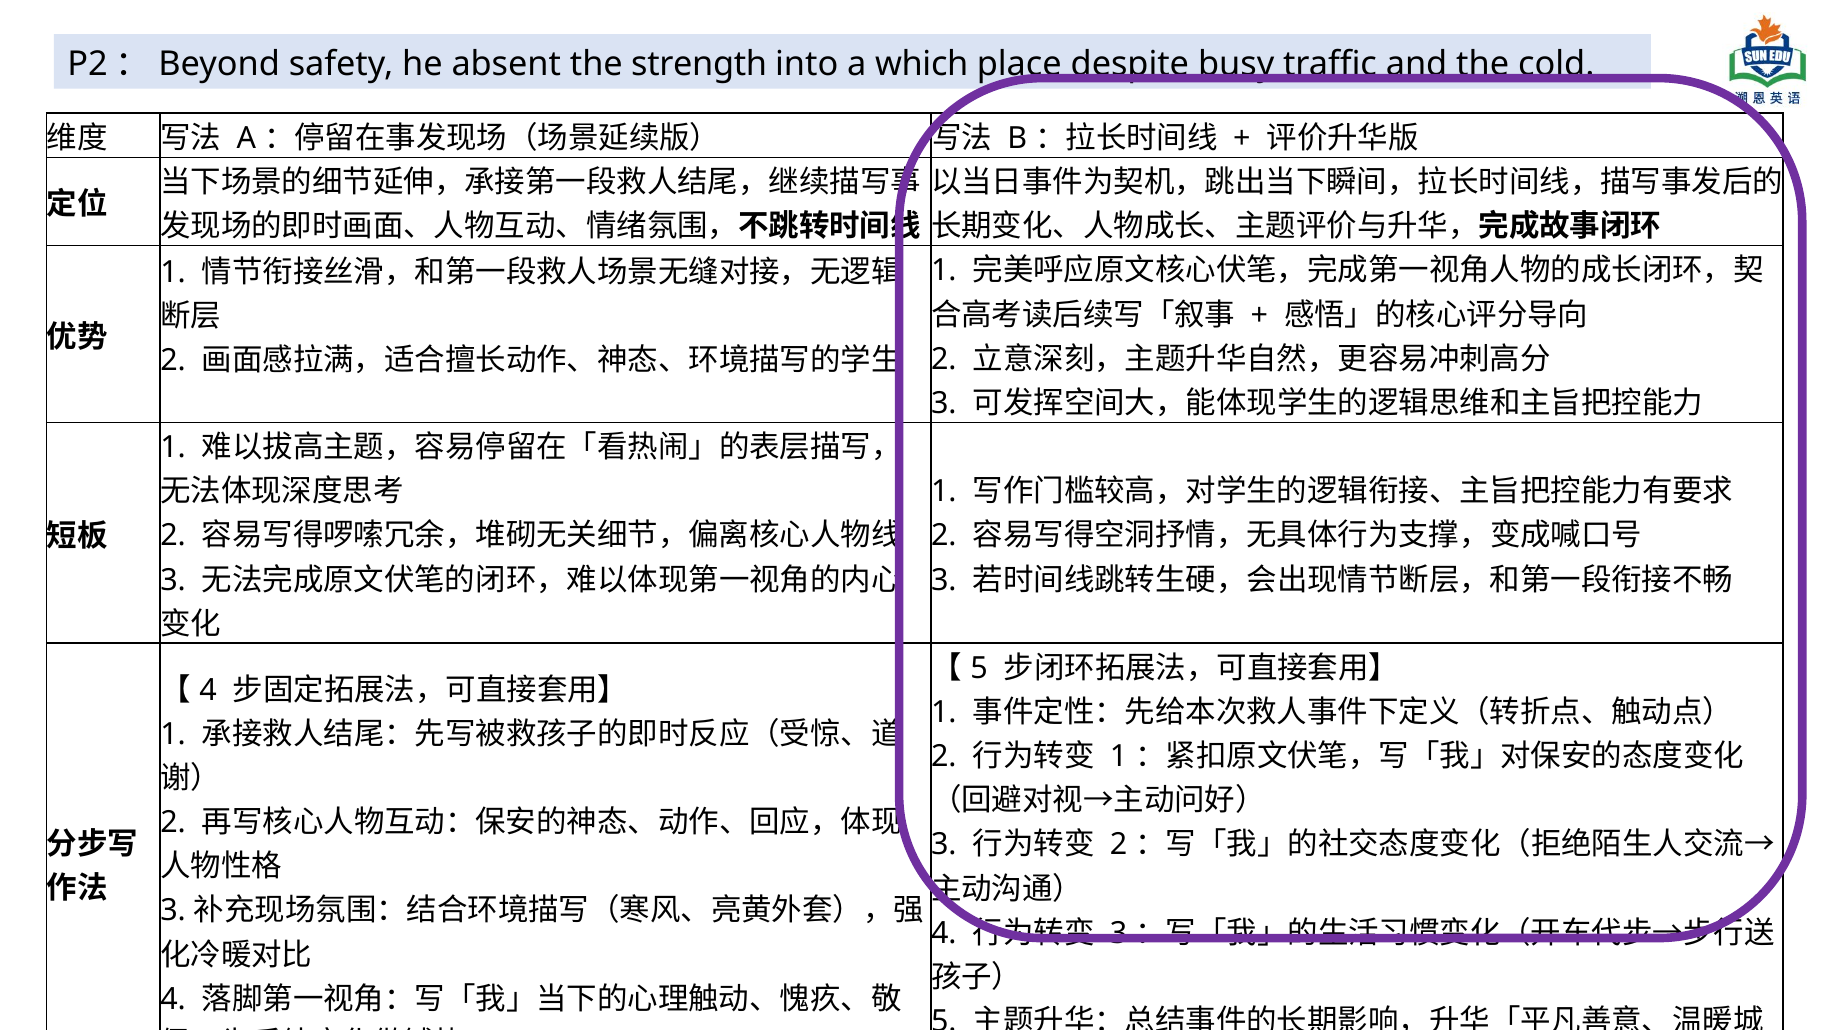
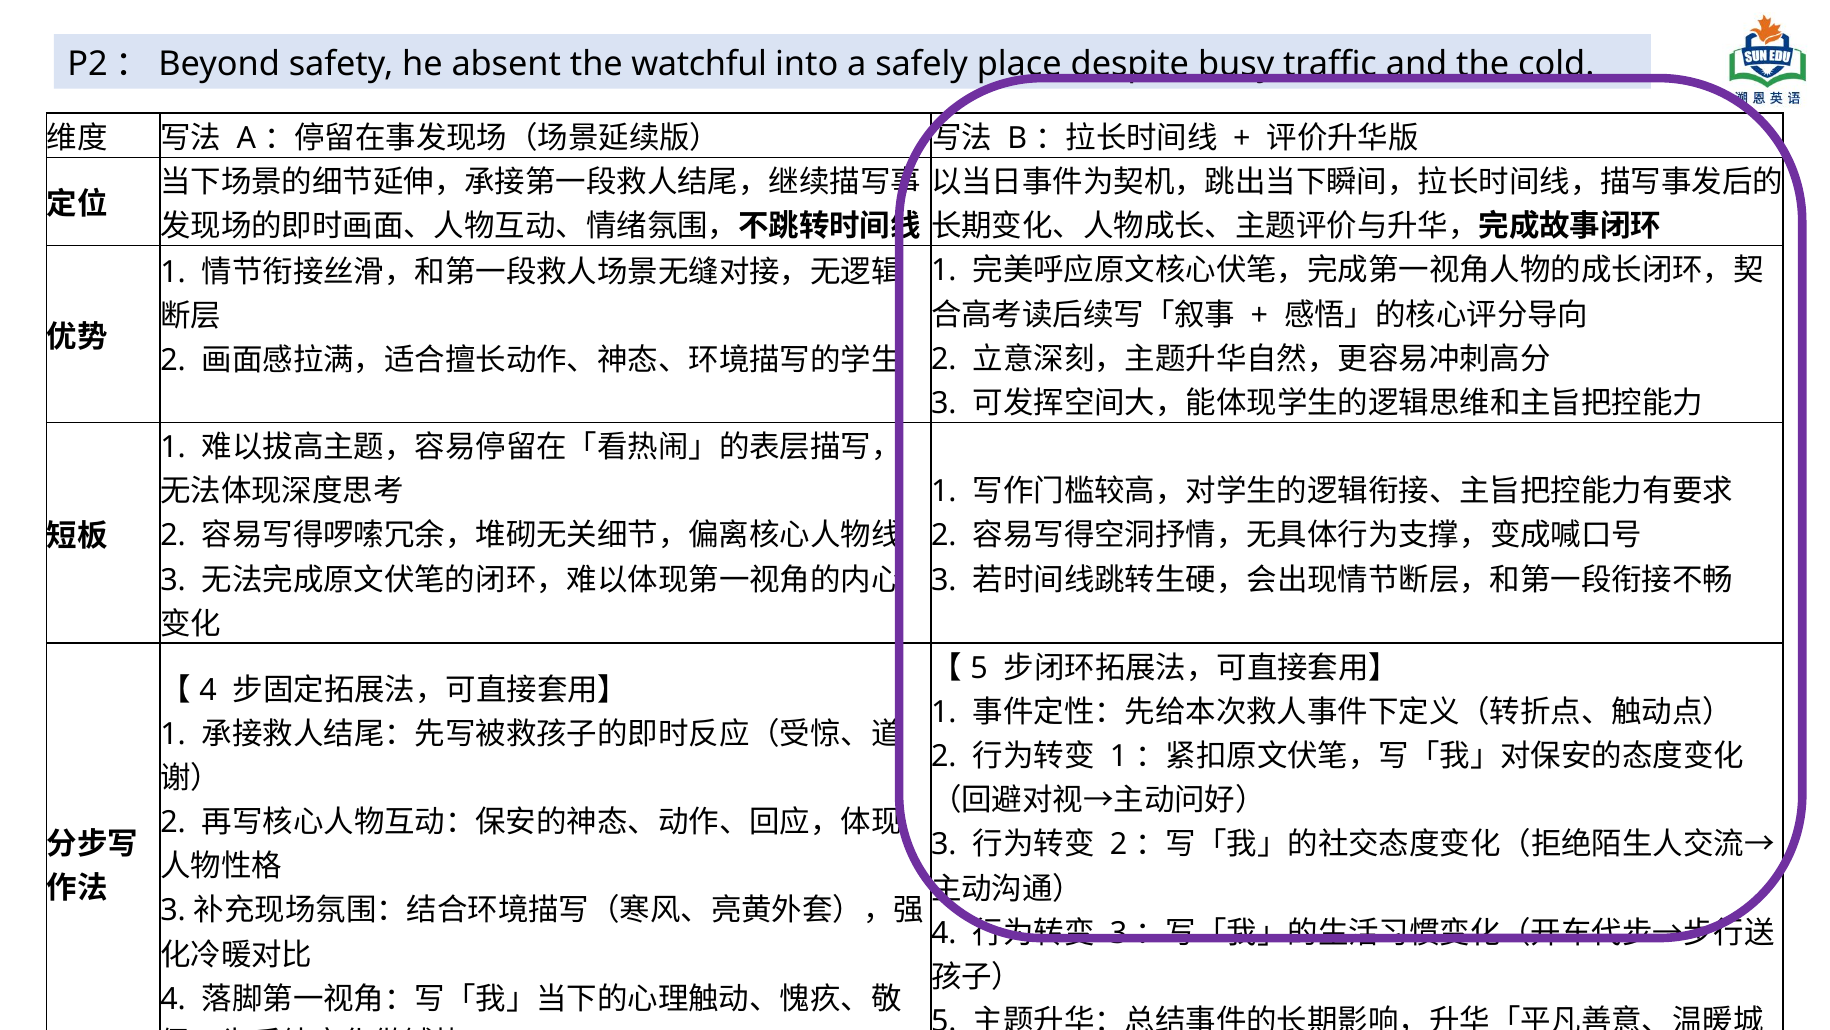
strength: strength -> watchful
which: which -> safely
